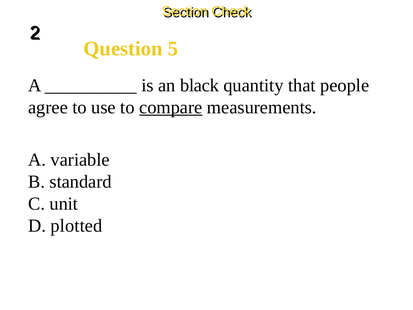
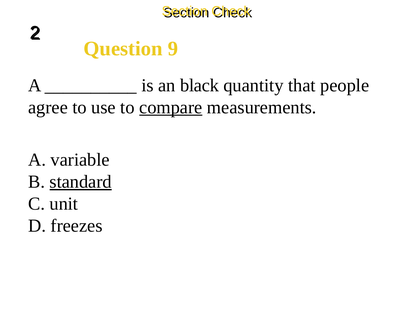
5: 5 -> 9
standard underline: none -> present
plotted: plotted -> freezes
